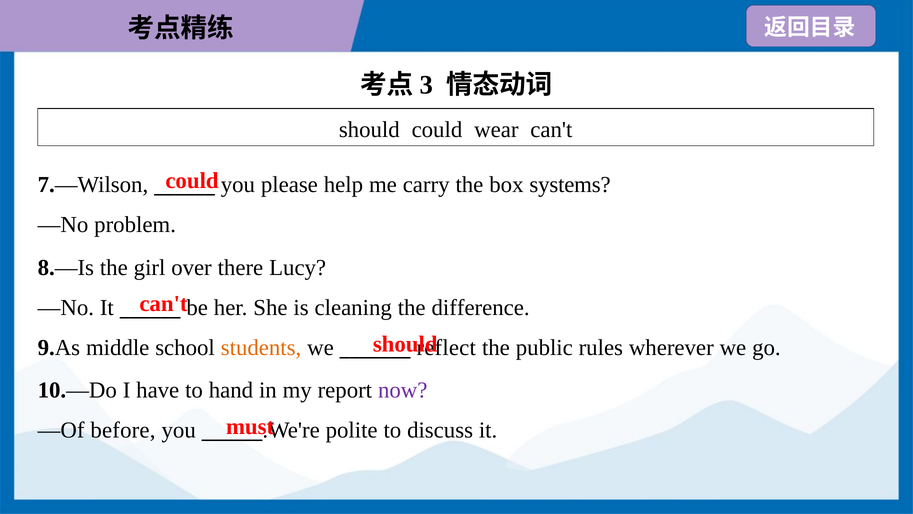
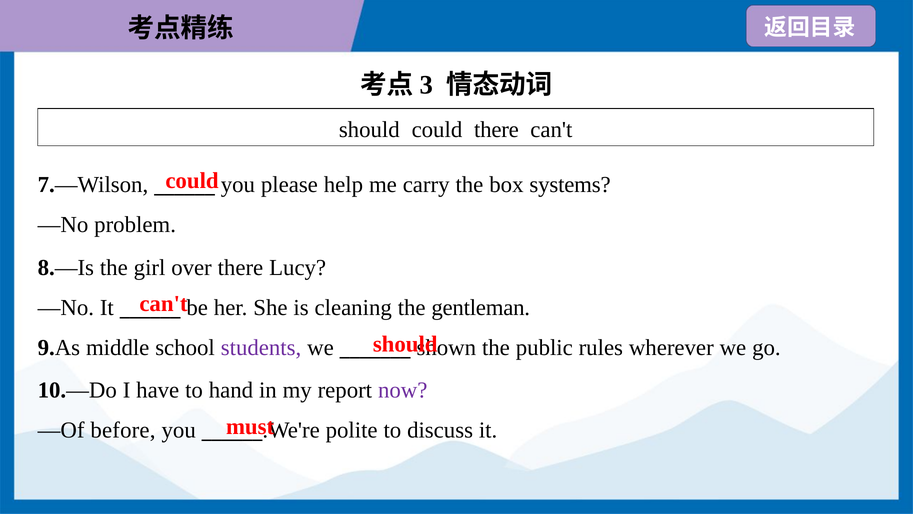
could wear: wear -> there
difference: difference -> gentleman
students colour: orange -> purple
reflect: reflect -> shown
